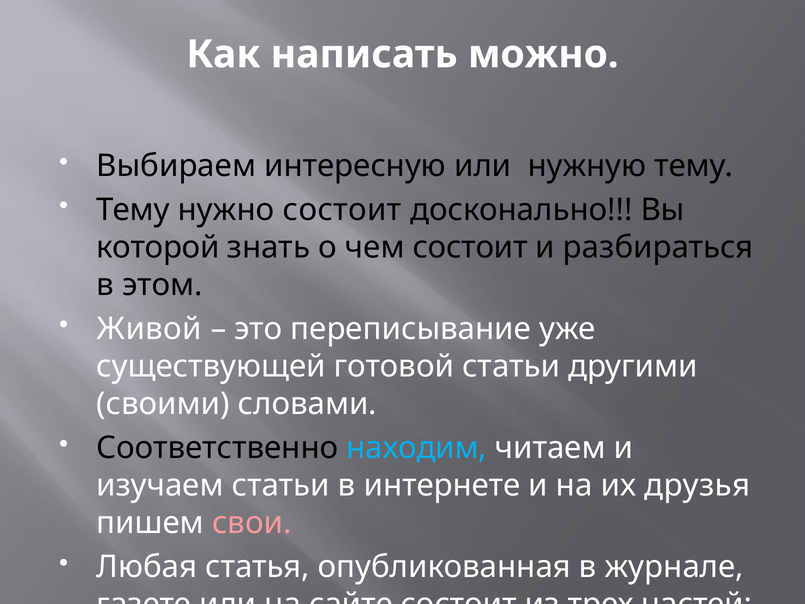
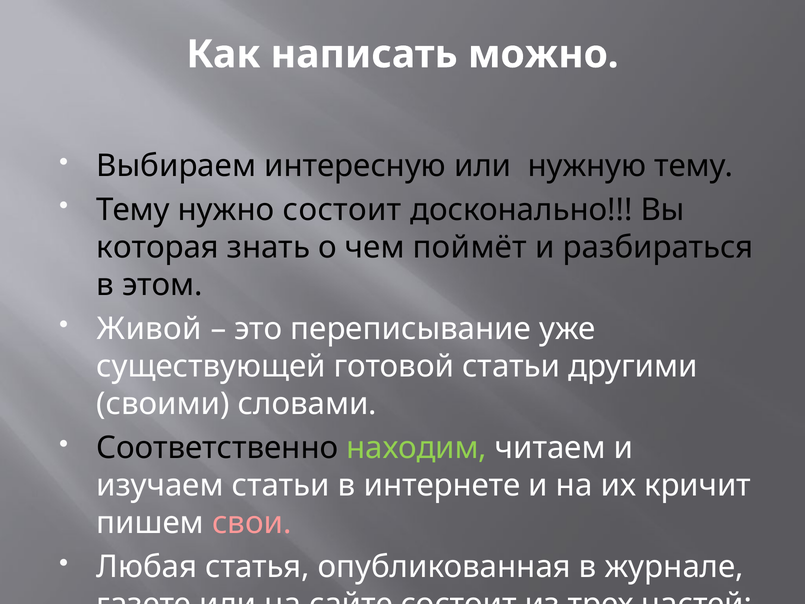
которой: которой -> которая
чем состоит: состоит -> поймёт
находим colour: light blue -> light green
друзья: друзья -> кричит
